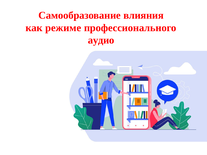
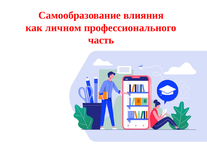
режиме: режиме -> личном
аудио: аудио -> часть
